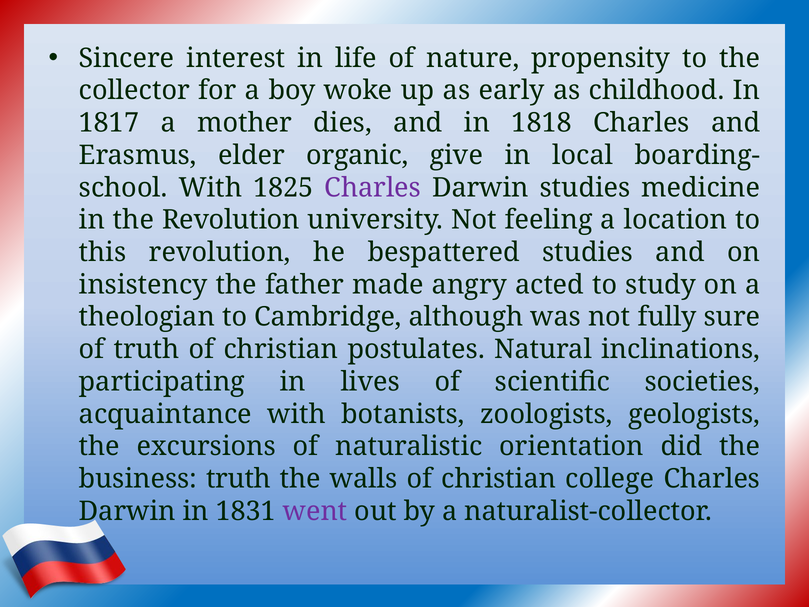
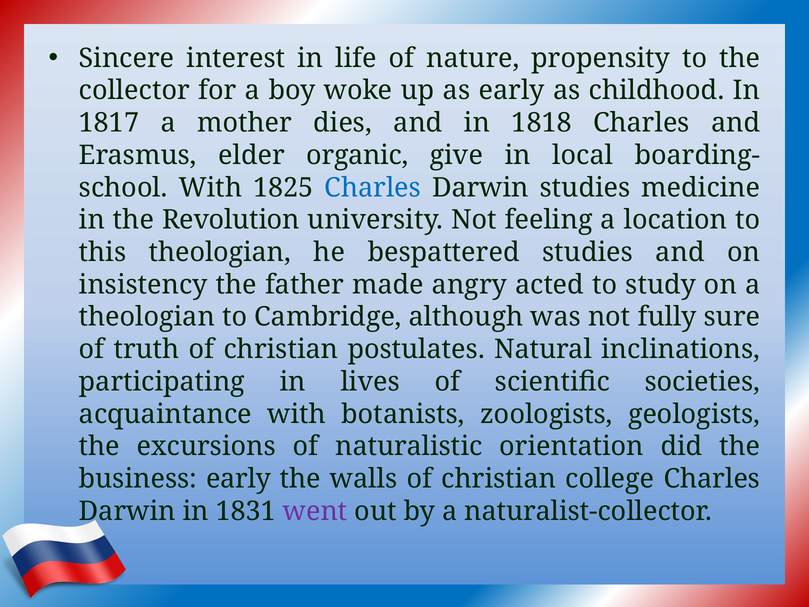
Charles at (373, 188) colour: purple -> blue
this revolution: revolution -> theologian
business truth: truth -> early
